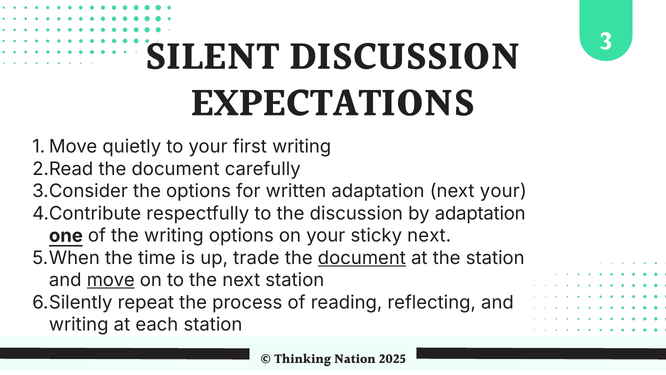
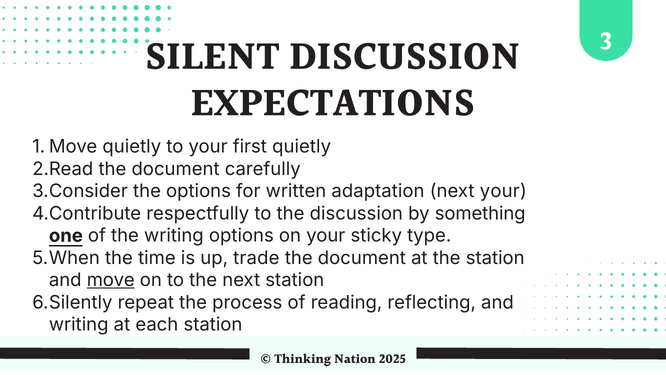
first writing: writing -> quietly
by adaptation: adaptation -> something
sticky next: next -> type
document at (362, 258) underline: present -> none
